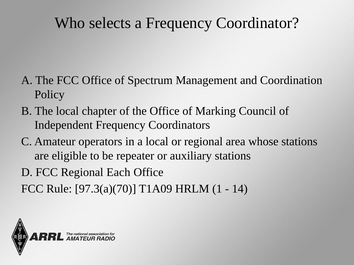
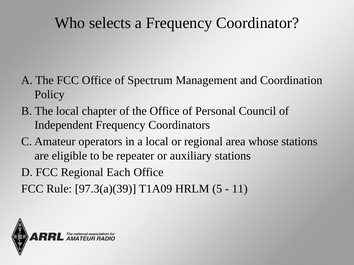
Marking: Marking -> Personal
97.3(a)(70: 97.3(a)(70 -> 97.3(a)(39
1: 1 -> 5
14: 14 -> 11
